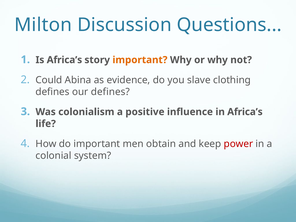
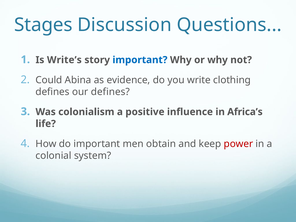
Milton: Milton -> Stages
Is Africa’s: Africa’s -> Write’s
important at (140, 60) colour: orange -> blue
slave: slave -> write
